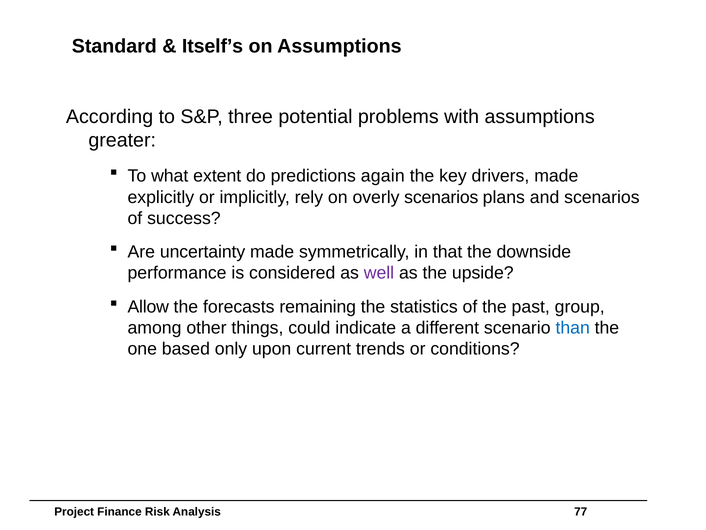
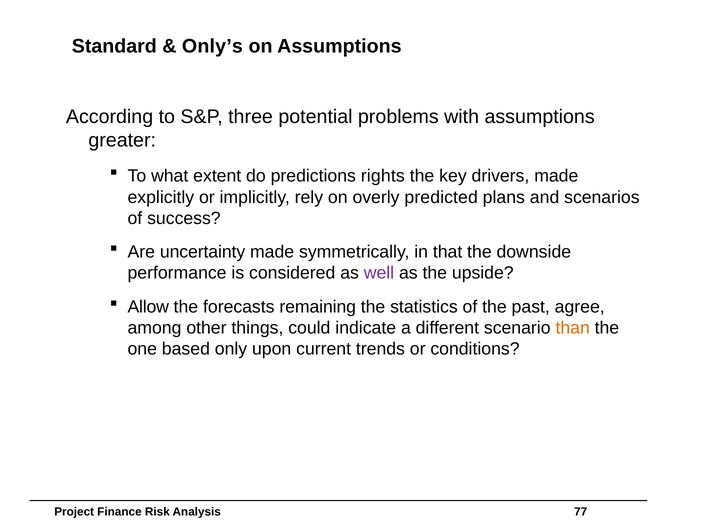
Itself’s: Itself’s -> Only’s
again: again -> rights
overly scenarios: scenarios -> predicted
group: group -> agree
than colour: blue -> orange
